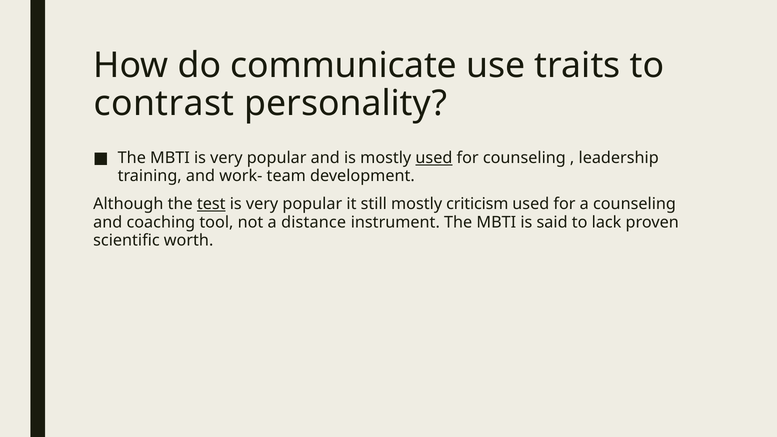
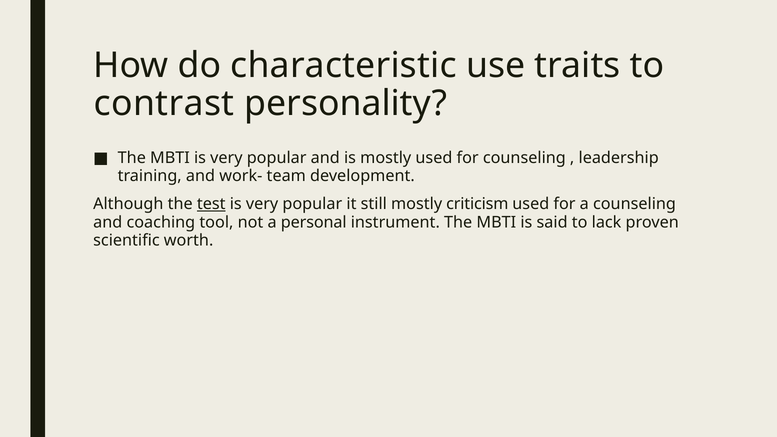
communicate: communicate -> characteristic
used at (434, 158) underline: present -> none
distance: distance -> personal
